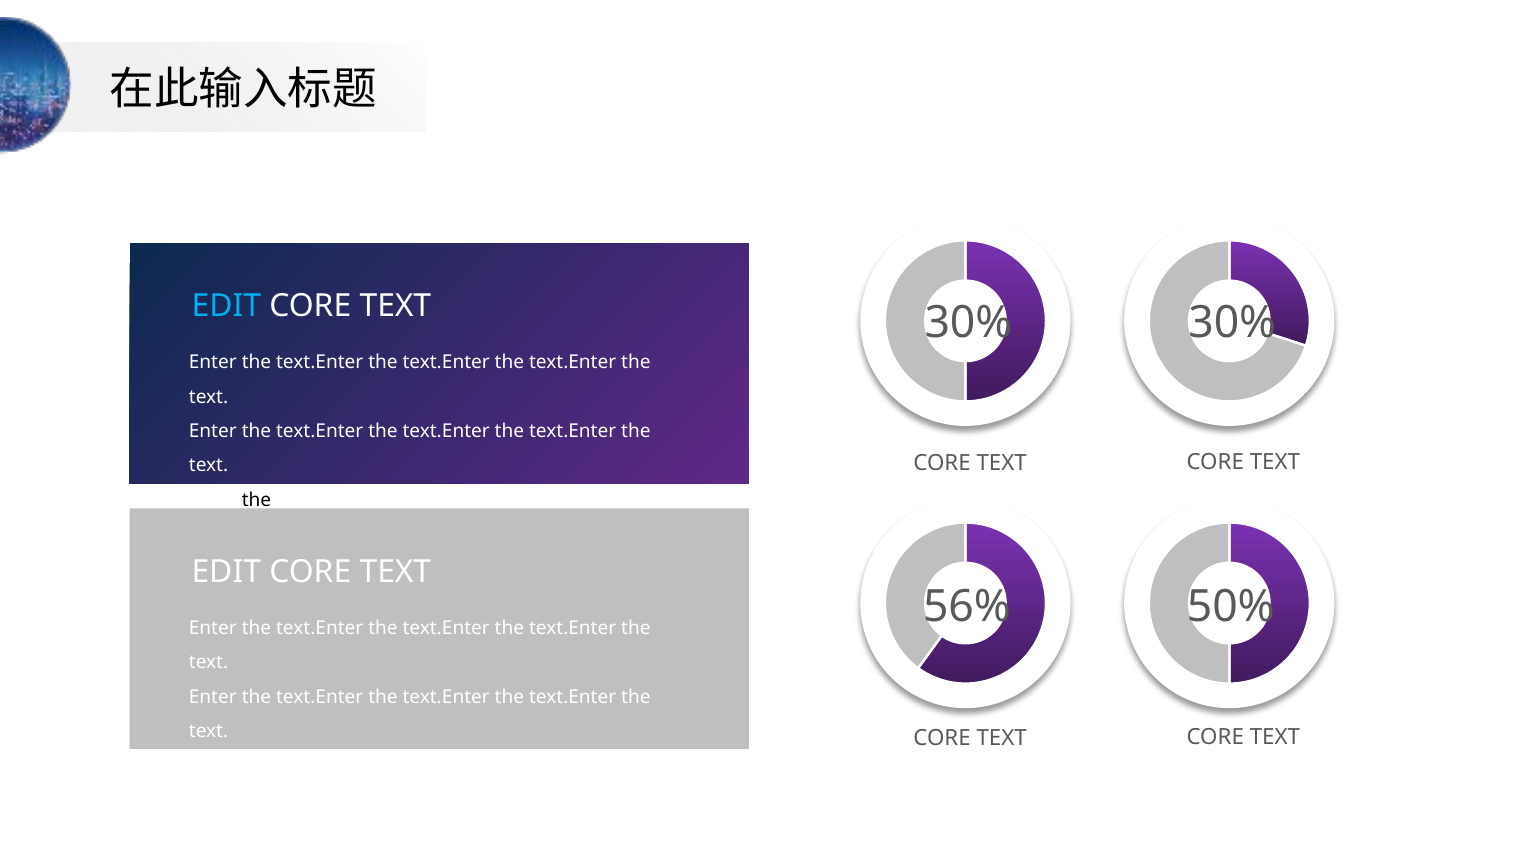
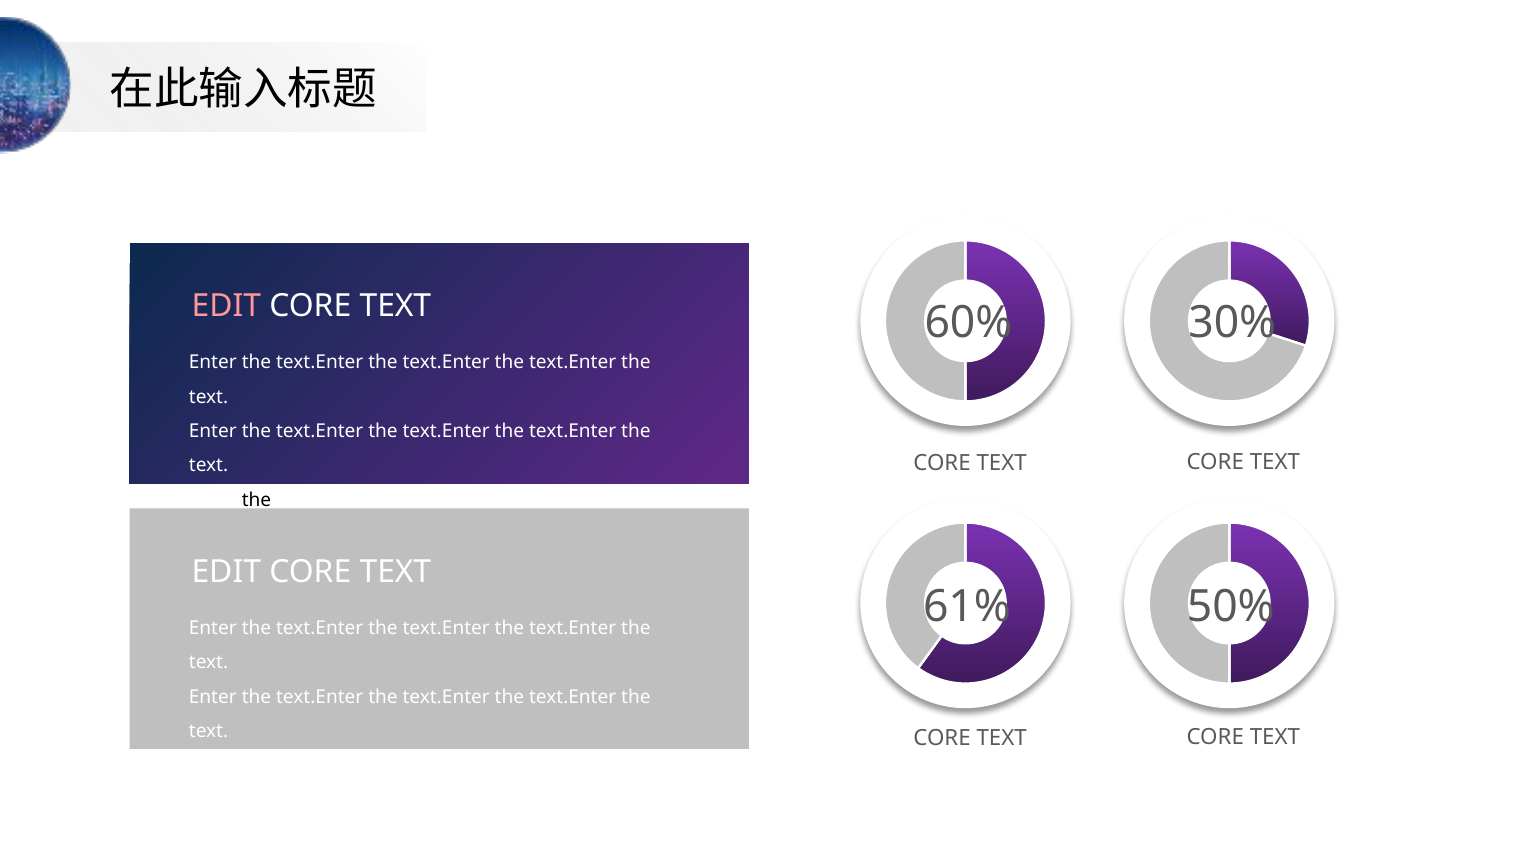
EDIT at (226, 306) colour: light blue -> pink
30% at (969, 323): 30% -> 60%
56%: 56% -> 61%
